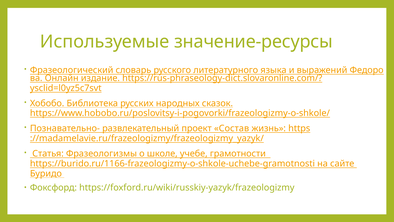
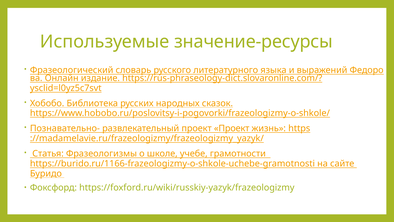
проект Состав: Состав -> Проект
